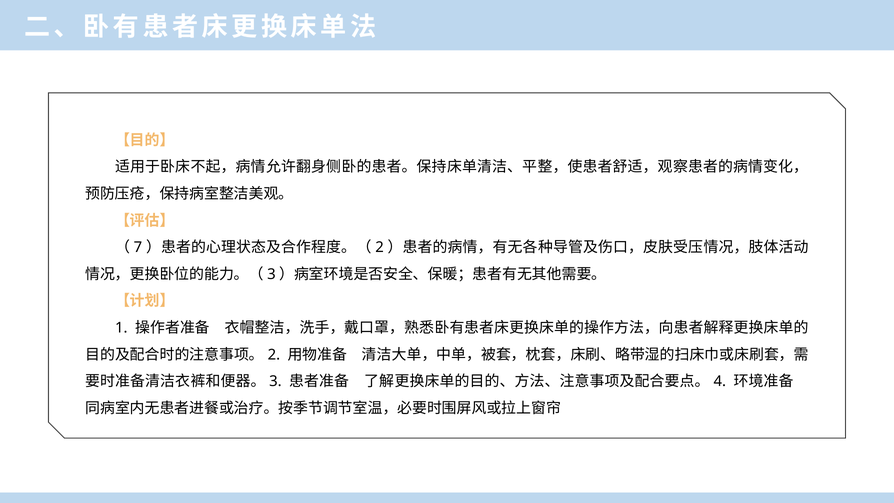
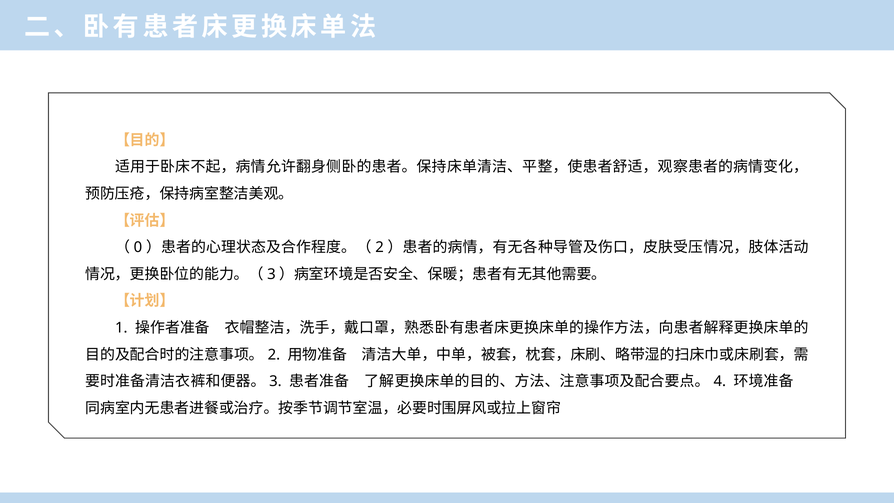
7: 7 -> 0
